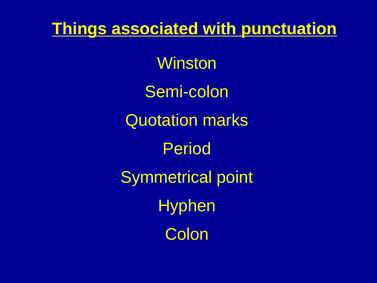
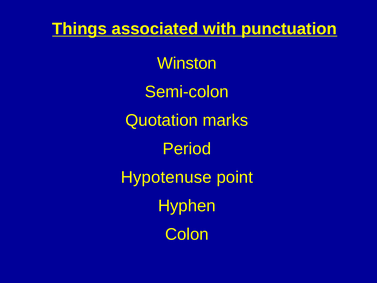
Symmetrical: Symmetrical -> Hypotenuse
